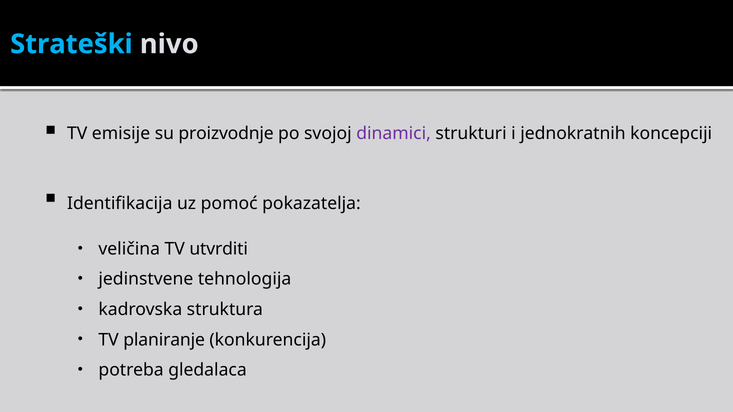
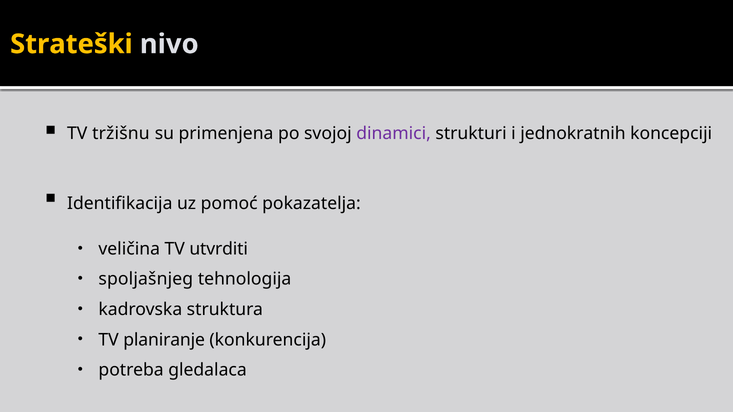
Strateški colour: light blue -> yellow
emisije: emisije -> tržišnu
proizvodnje: proizvodnje -> primenjena
jedinstvene: jedinstvene -> spoljašnjeg
